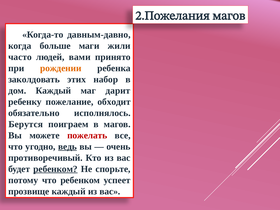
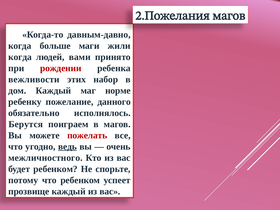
часто at (20, 57): часто -> когда
рождении colour: orange -> red
заколдовать: заколдовать -> вежливости
дарит: дарит -> норме
обходит: обходит -> данного
противоречивый: противоречивый -> межличностного
ребенком underline: present -> none
